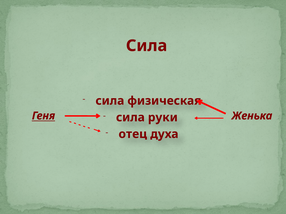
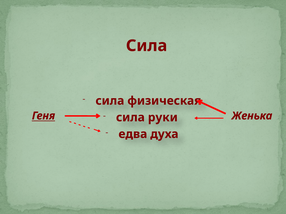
отец: отец -> едва
